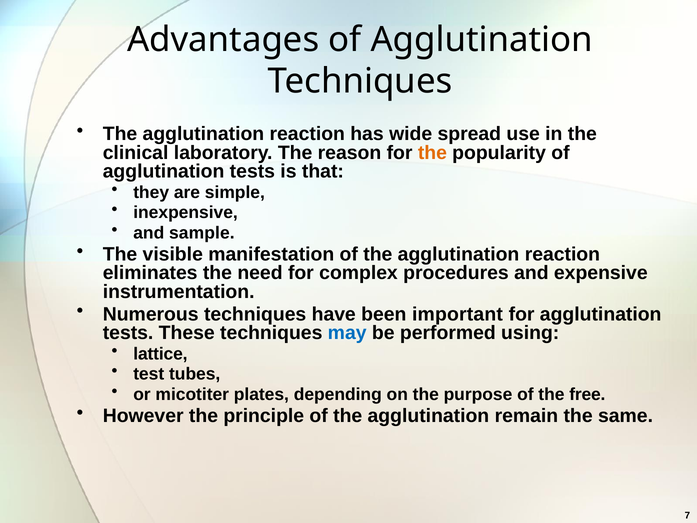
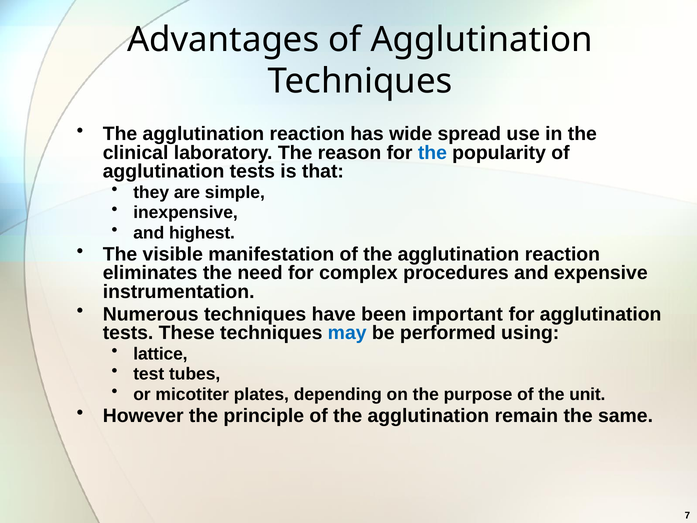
the at (432, 153) colour: orange -> blue
sample: sample -> highest
free: free -> unit
